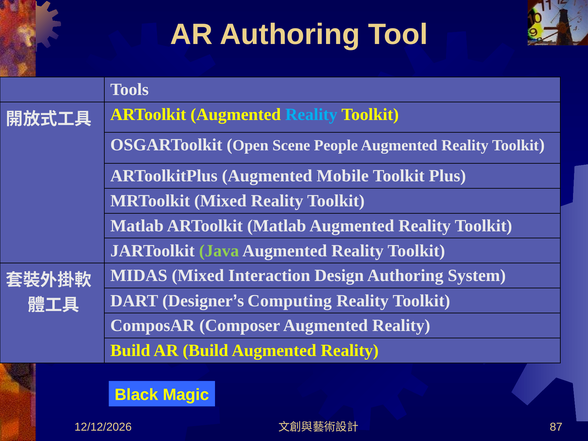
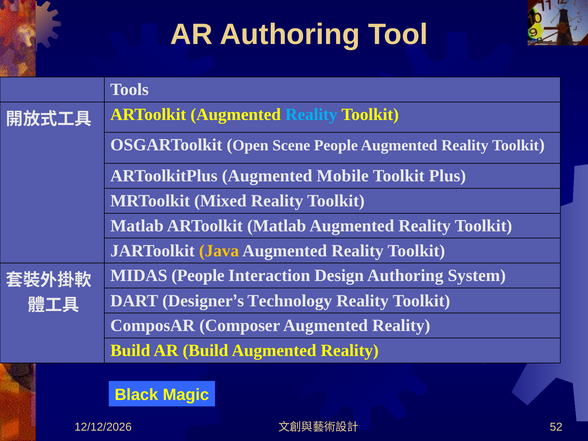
Java colour: light green -> yellow
MIDAS Mixed: Mixed -> People
Computing: Computing -> Technology
87: 87 -> 52
